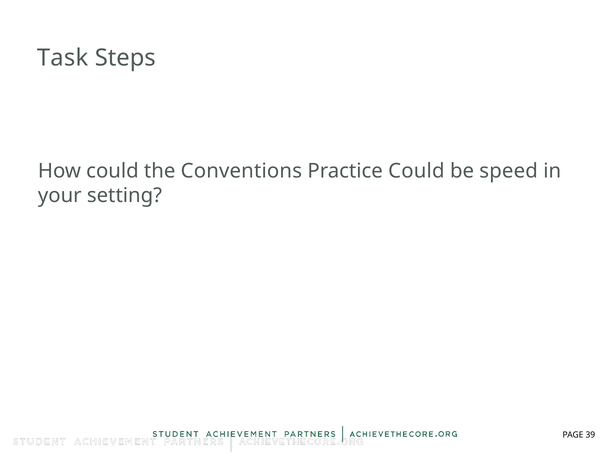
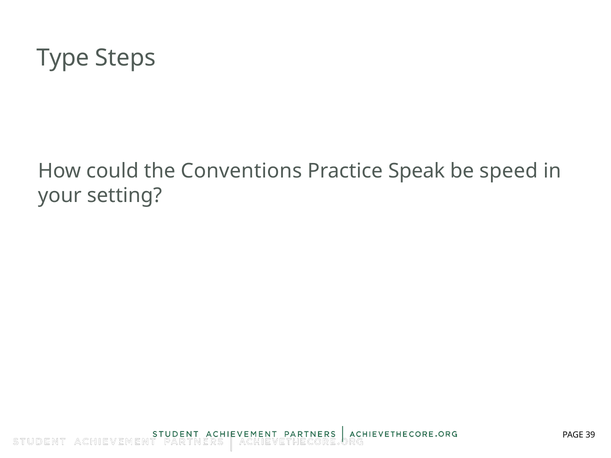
Task: Task -> Type
Practice Could: Could -> Speak
